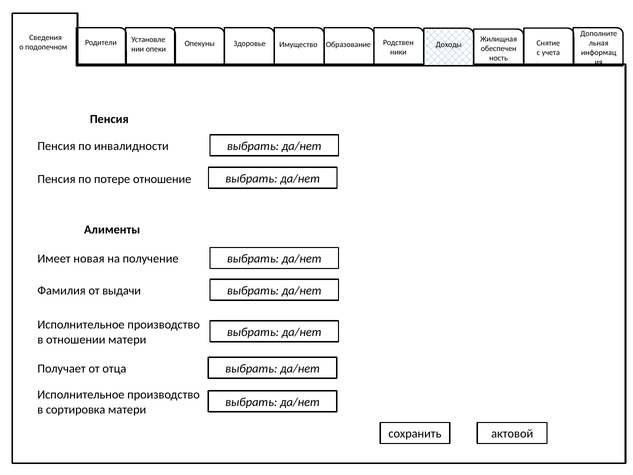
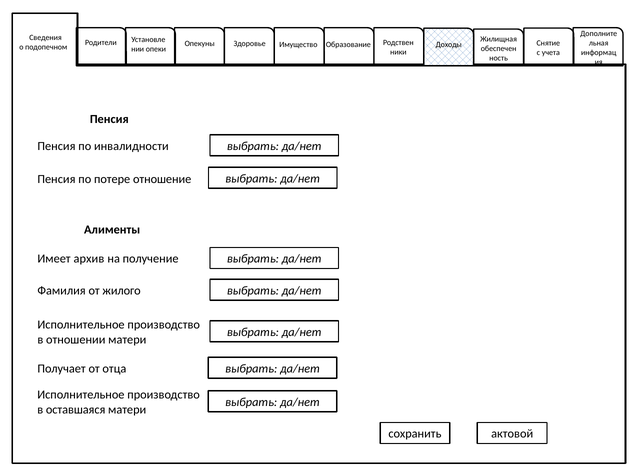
новая: новая -> архив
выдачи: выдачи -> жилого
сортировка: сортировка -> оставшаяся
